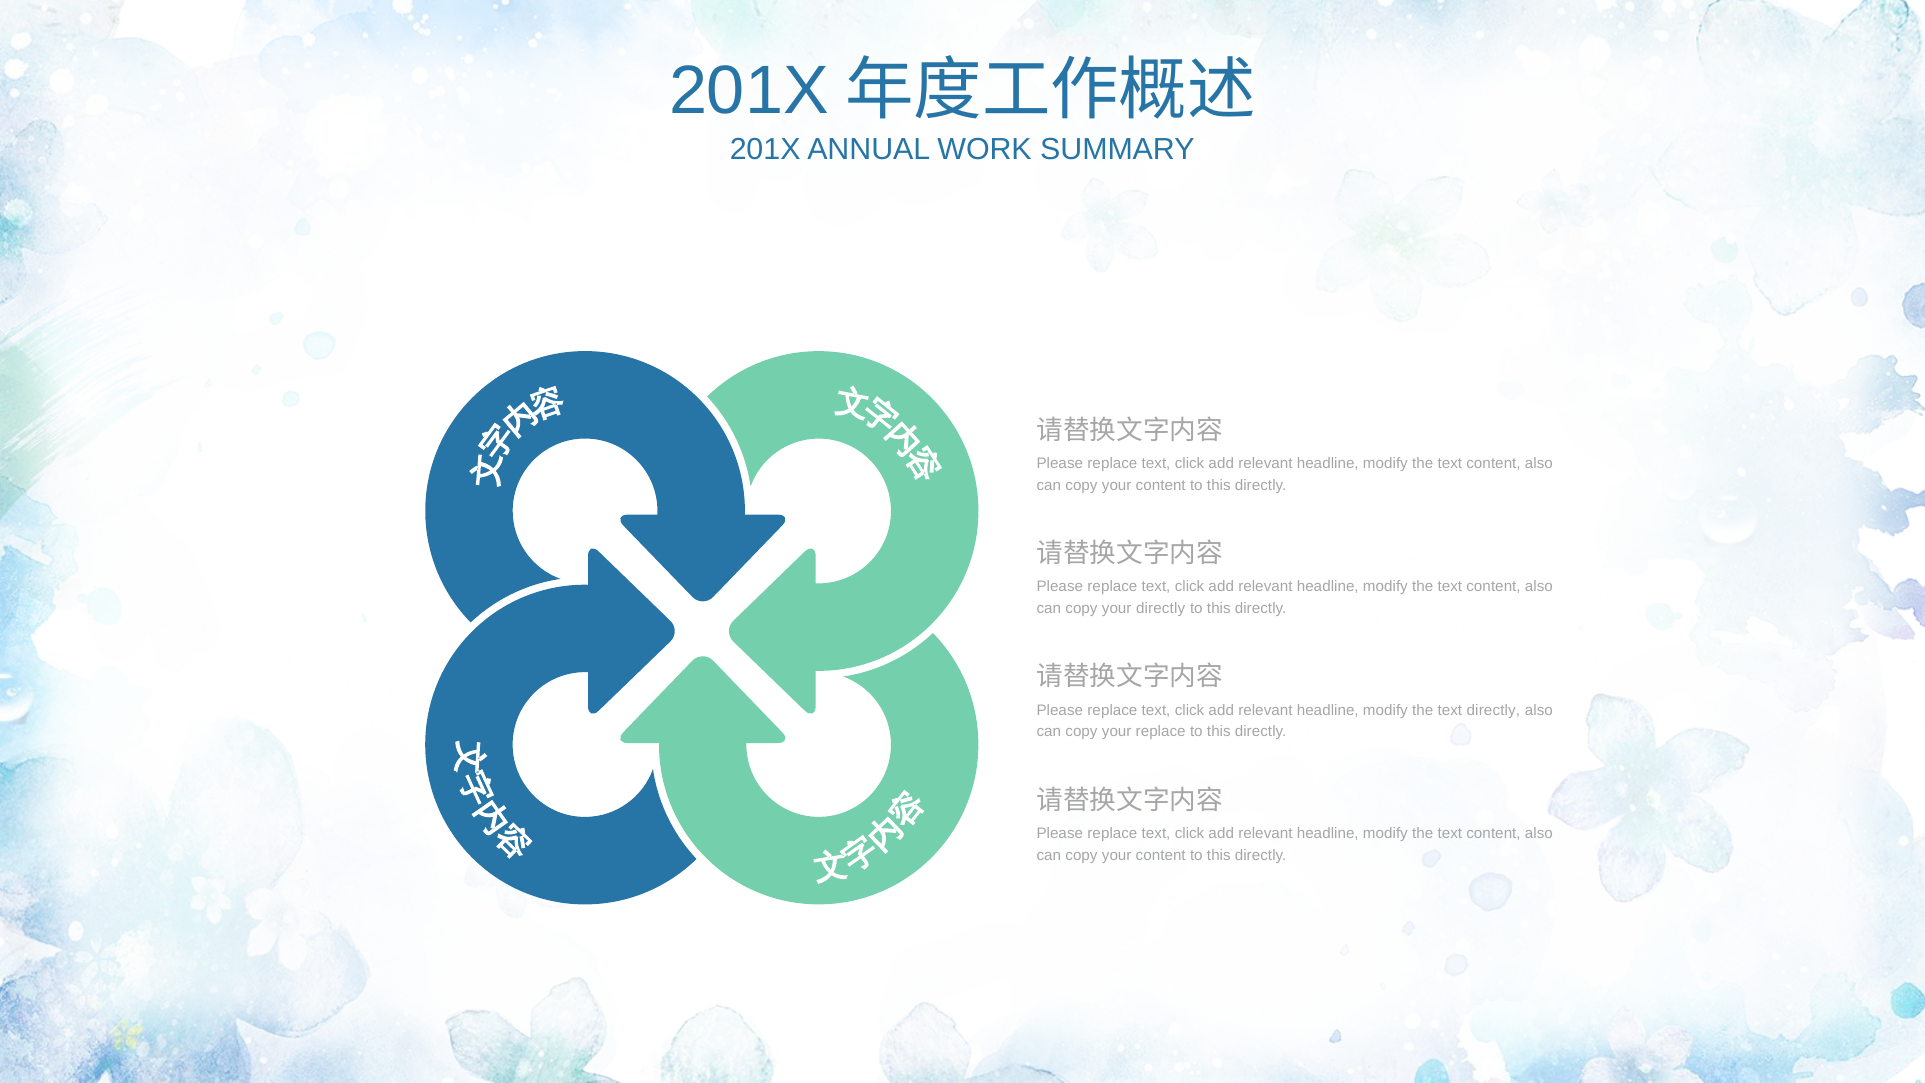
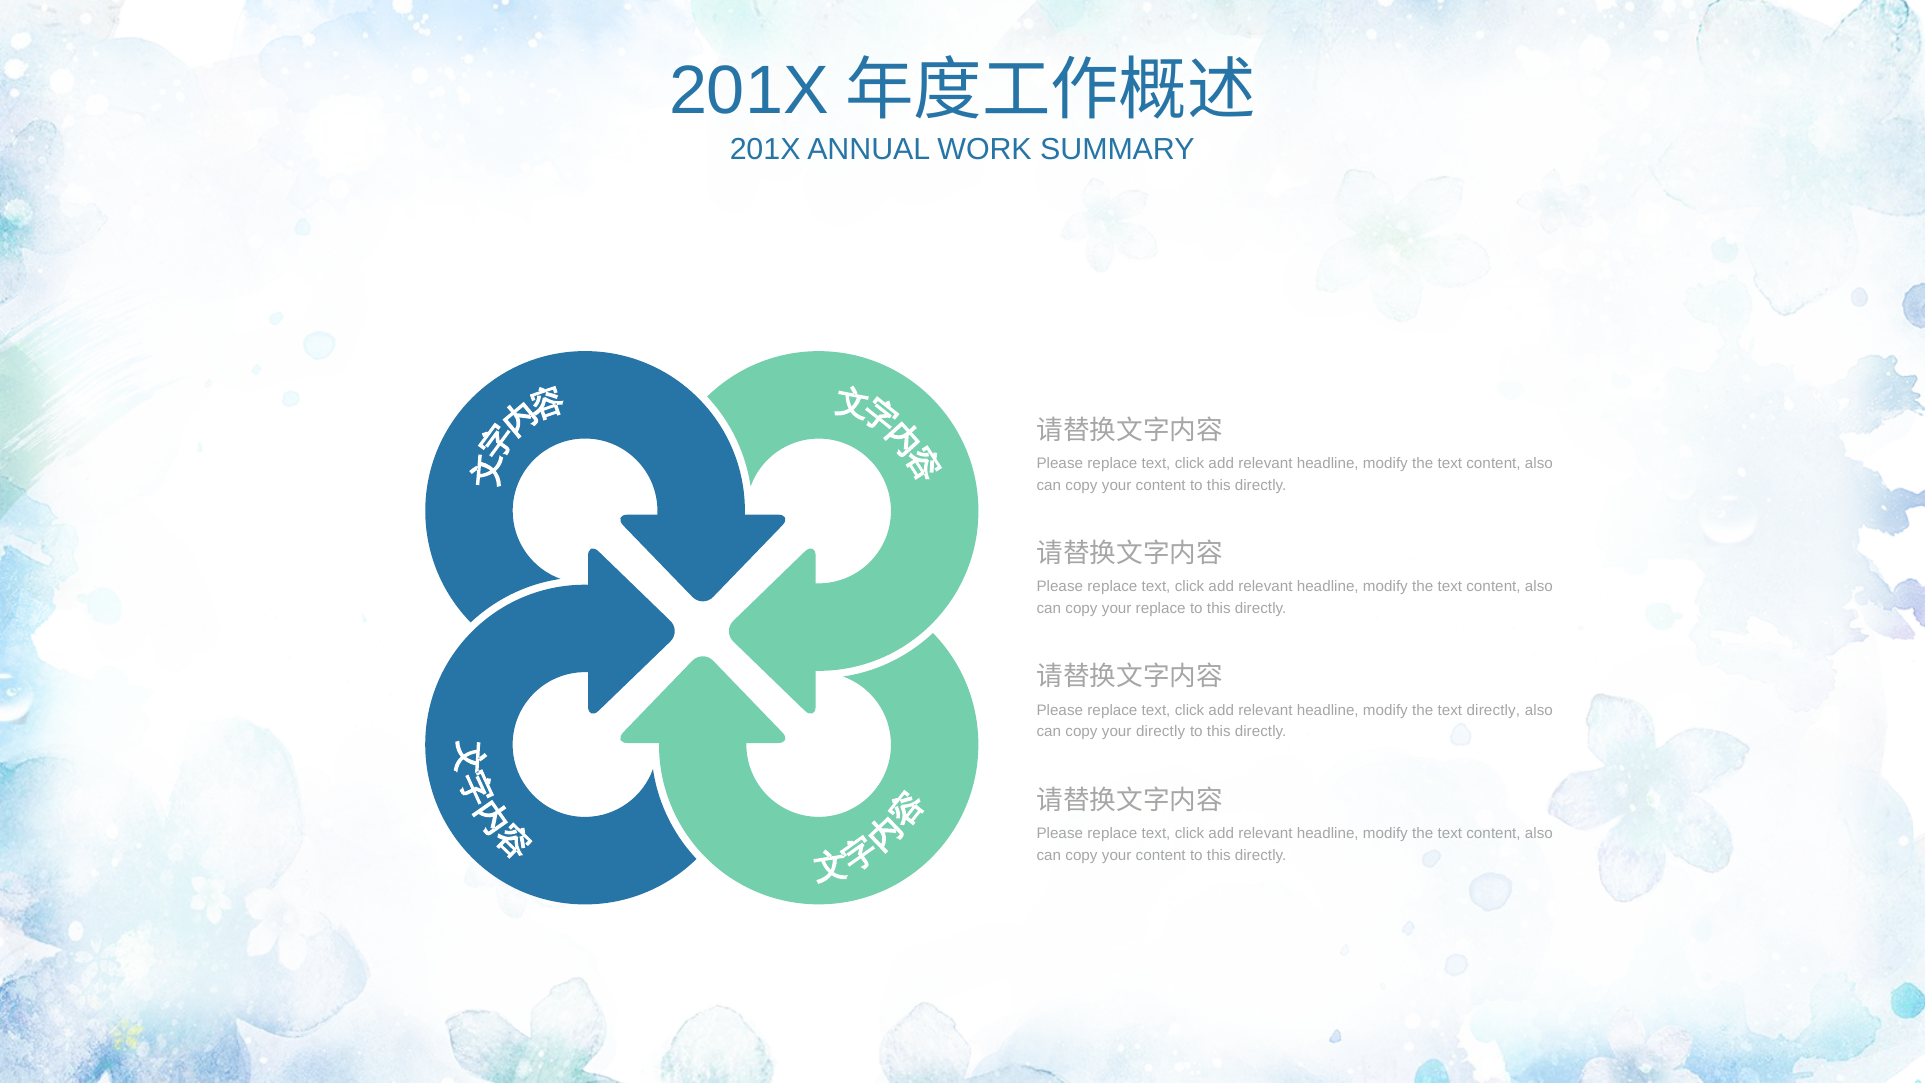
your directly: directly -> replace
your replace: replace -> directly
